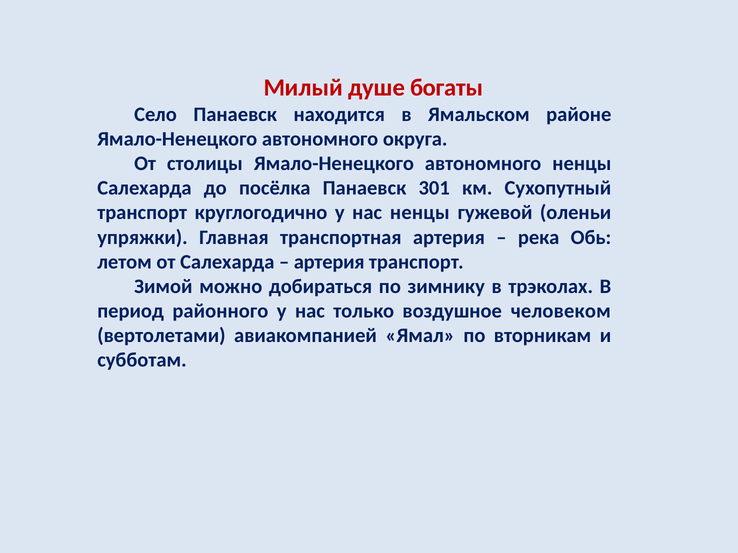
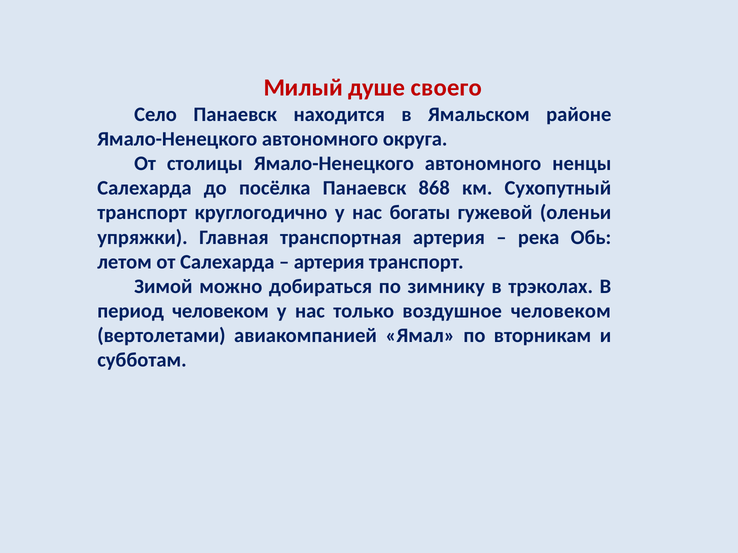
богаты: богаты -> своего
301: 301 -> 868
нас ненцы: ненцы -> богаты
период районного: районного -> человеком
